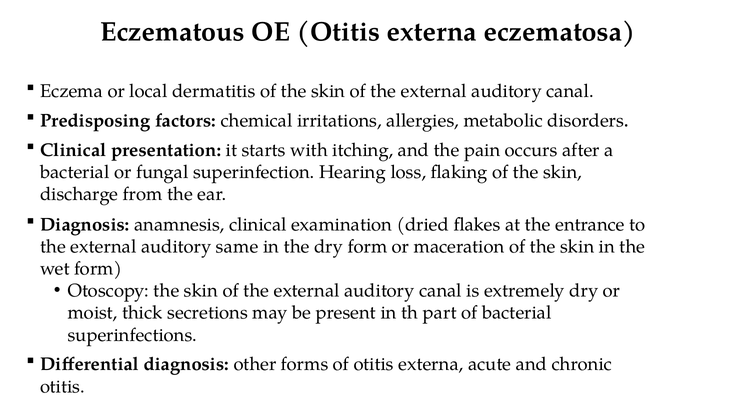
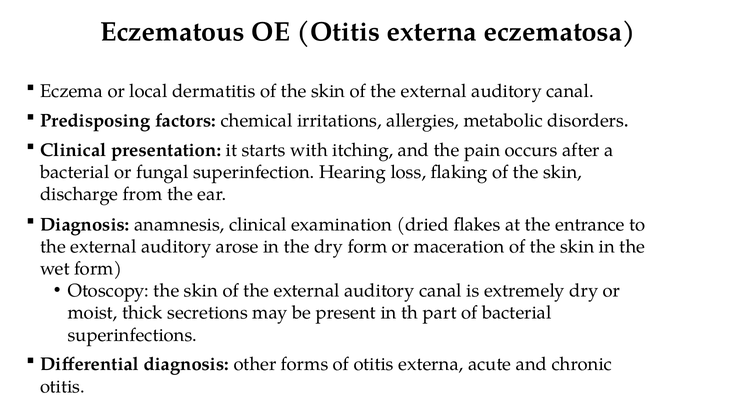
same: same -> arose
